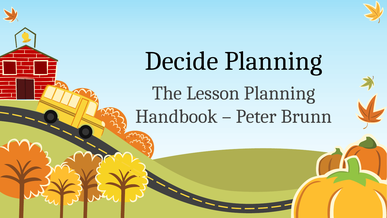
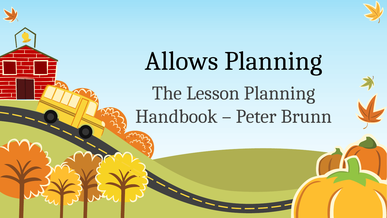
Decide: Decide -> Allows
